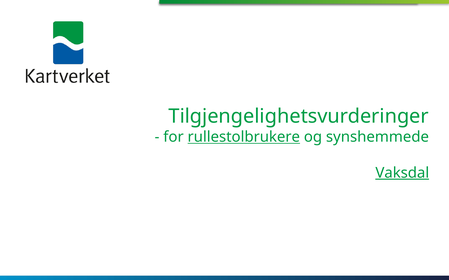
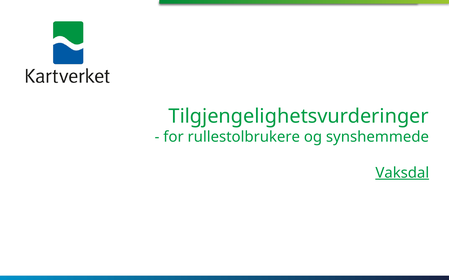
rullestolbrukere underline: present -> none
